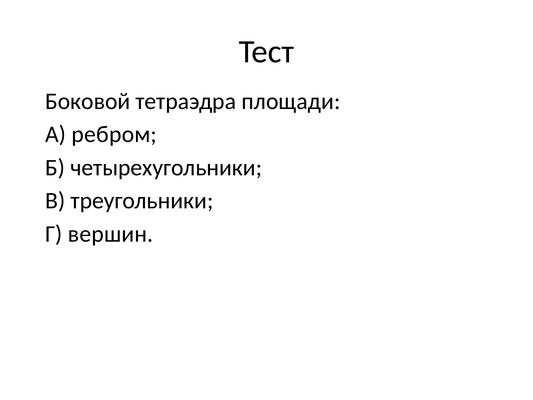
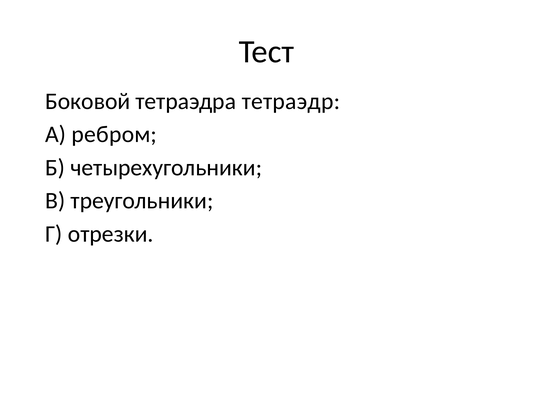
площади: площади -> тетраэдр
вершин: вершин -> отрезки
